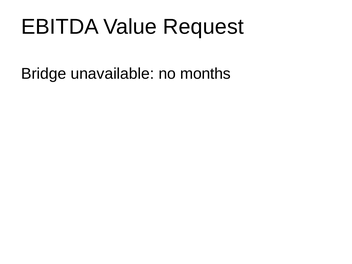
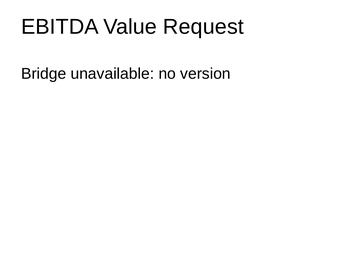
months: months -> version
